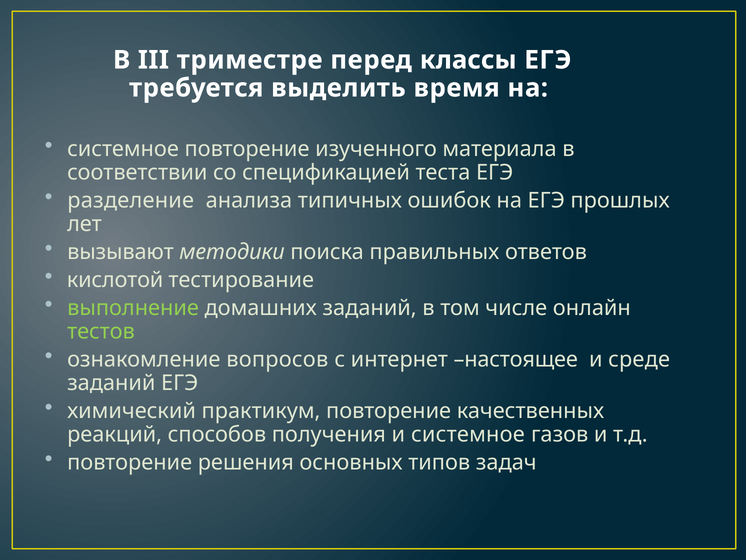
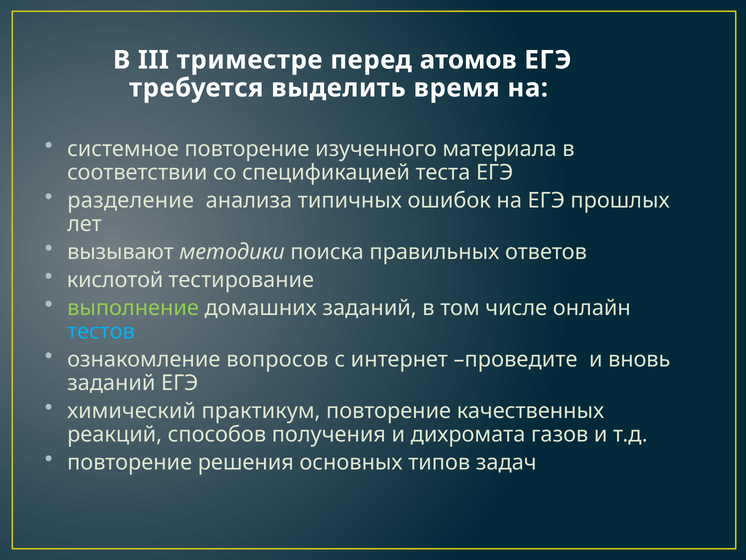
классы: классы -> атомов
тестов colour: light green -> light blue
настоящее: настоящее -> проведите
среде: среде -> вновь
и системное: системное -> дихромата
